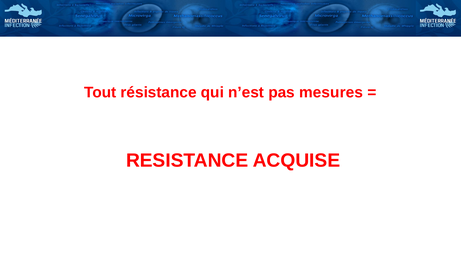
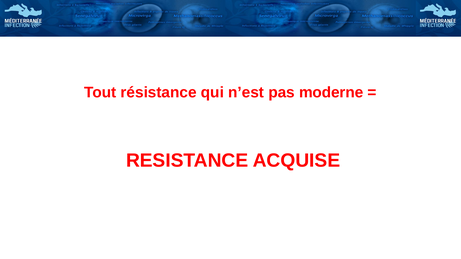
mesures: mesures -> moderne
